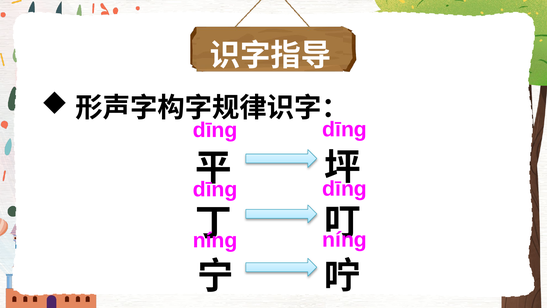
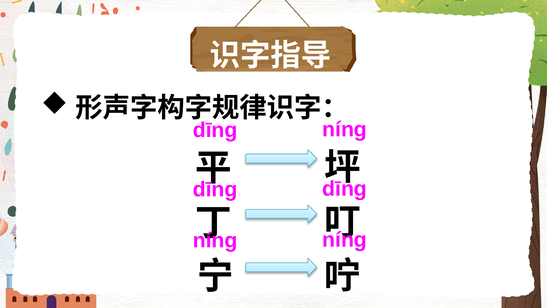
dīnɡ at (345, 129): dīnɡ -> nínɡ
